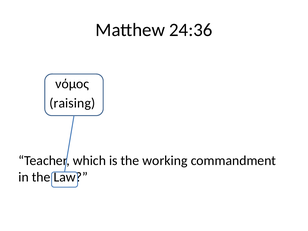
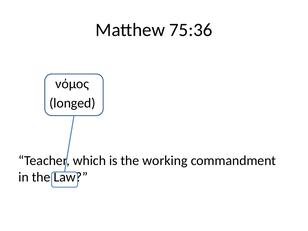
24:36: 24:36 -> 75:36
raising: raising -> longed
